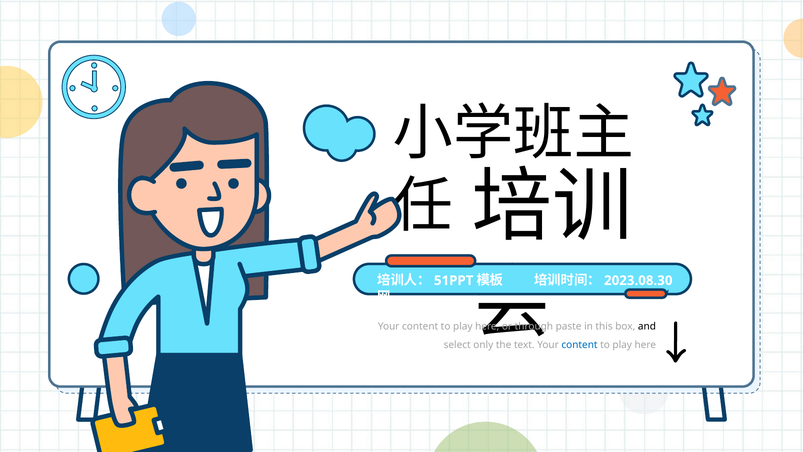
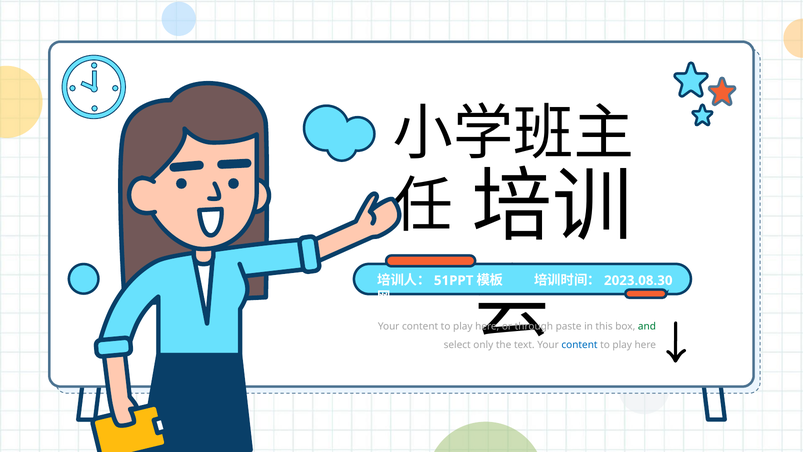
and colour: black -> green
